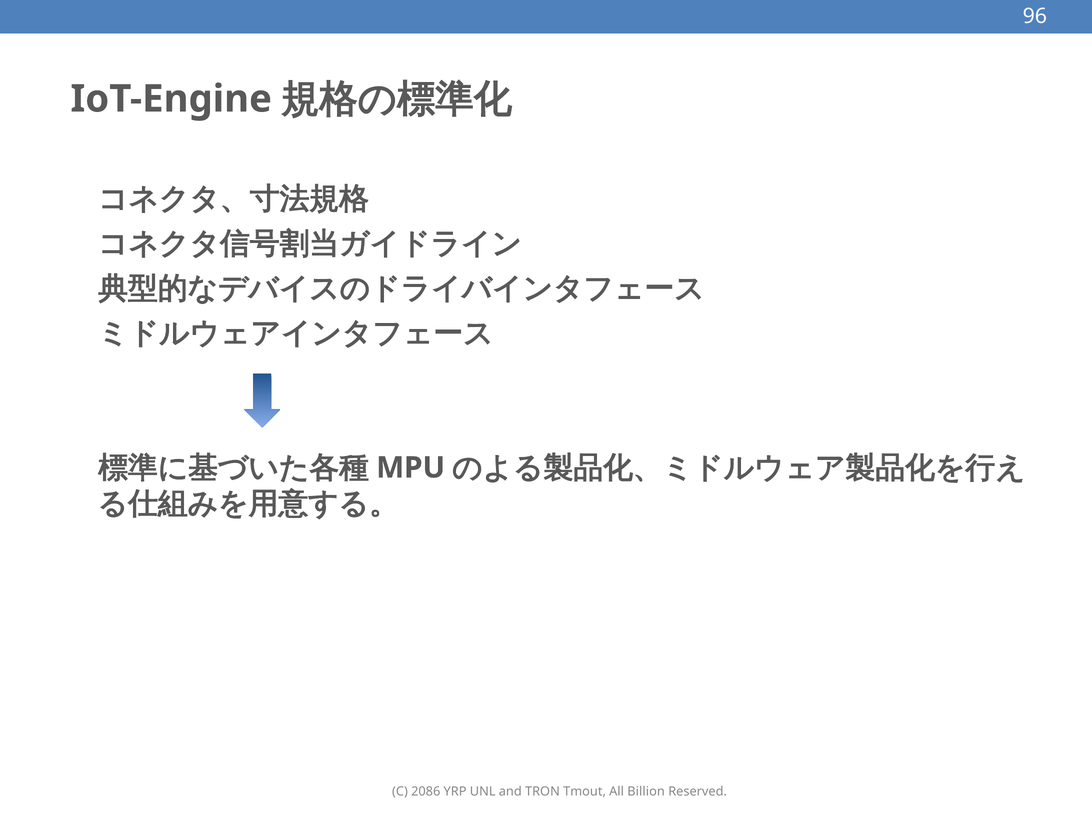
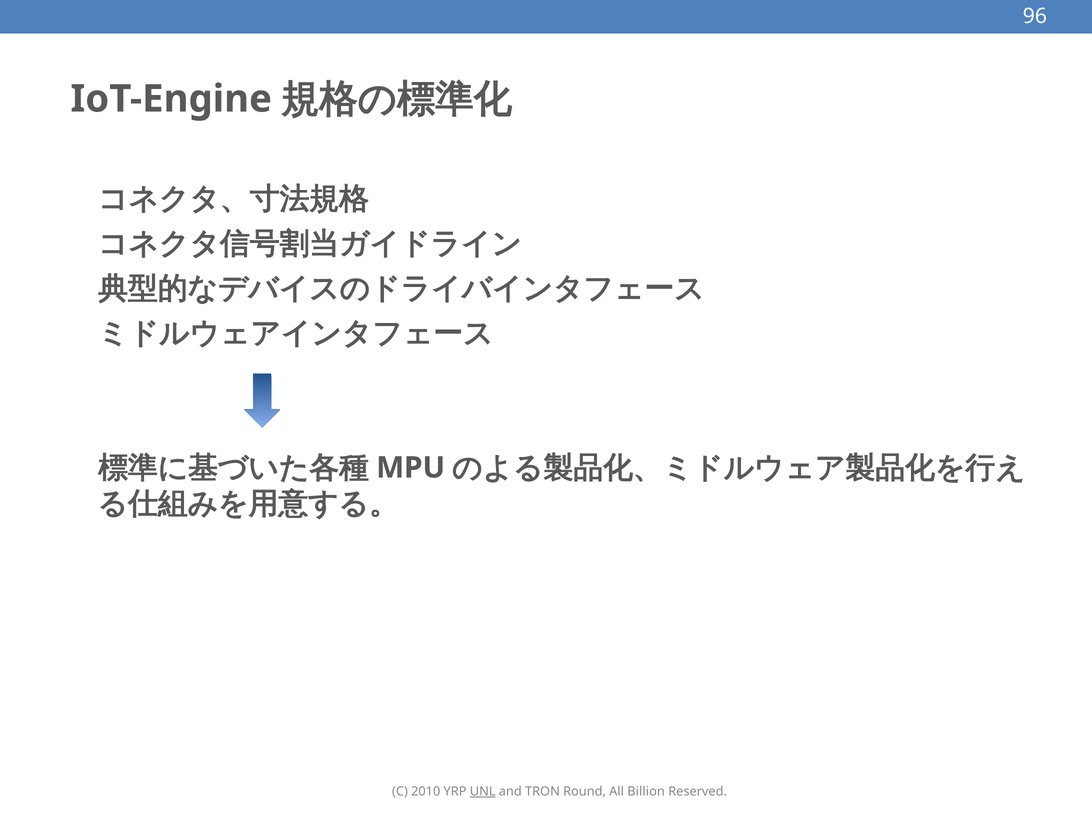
2086: 2086 -> 2010
UNL underline: none -> present
Tmout: Tmout -> Round
